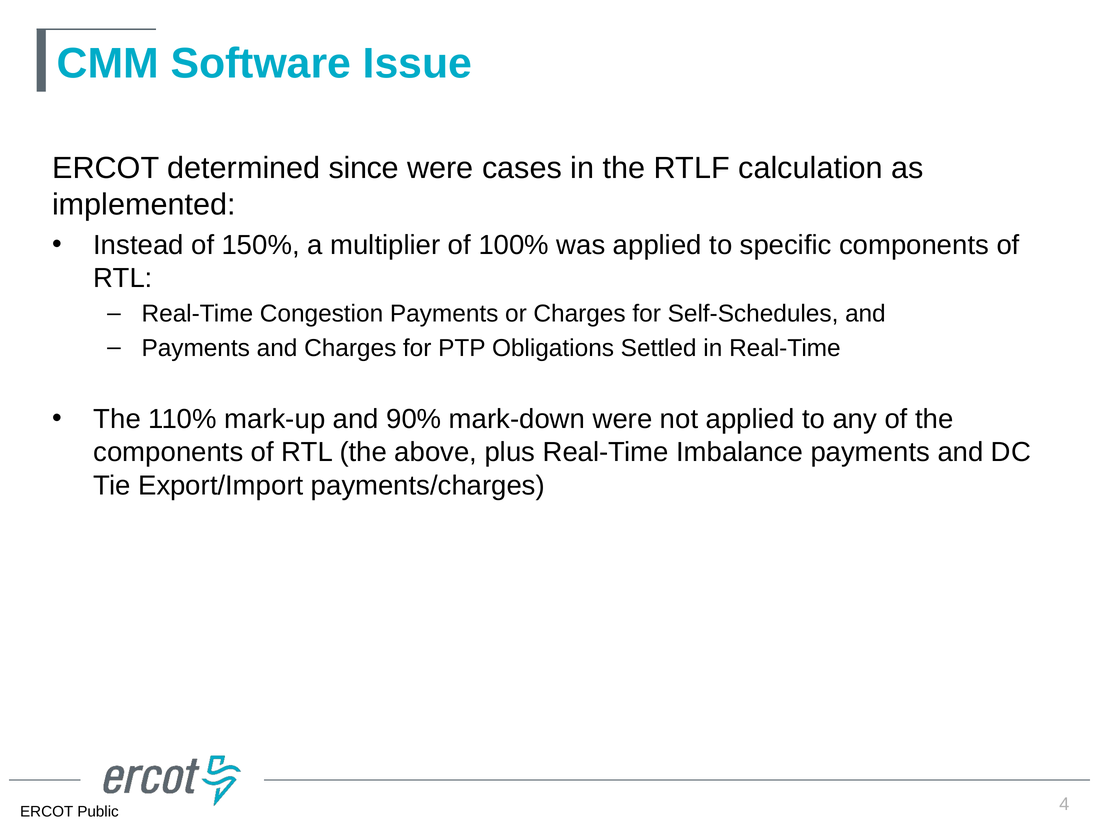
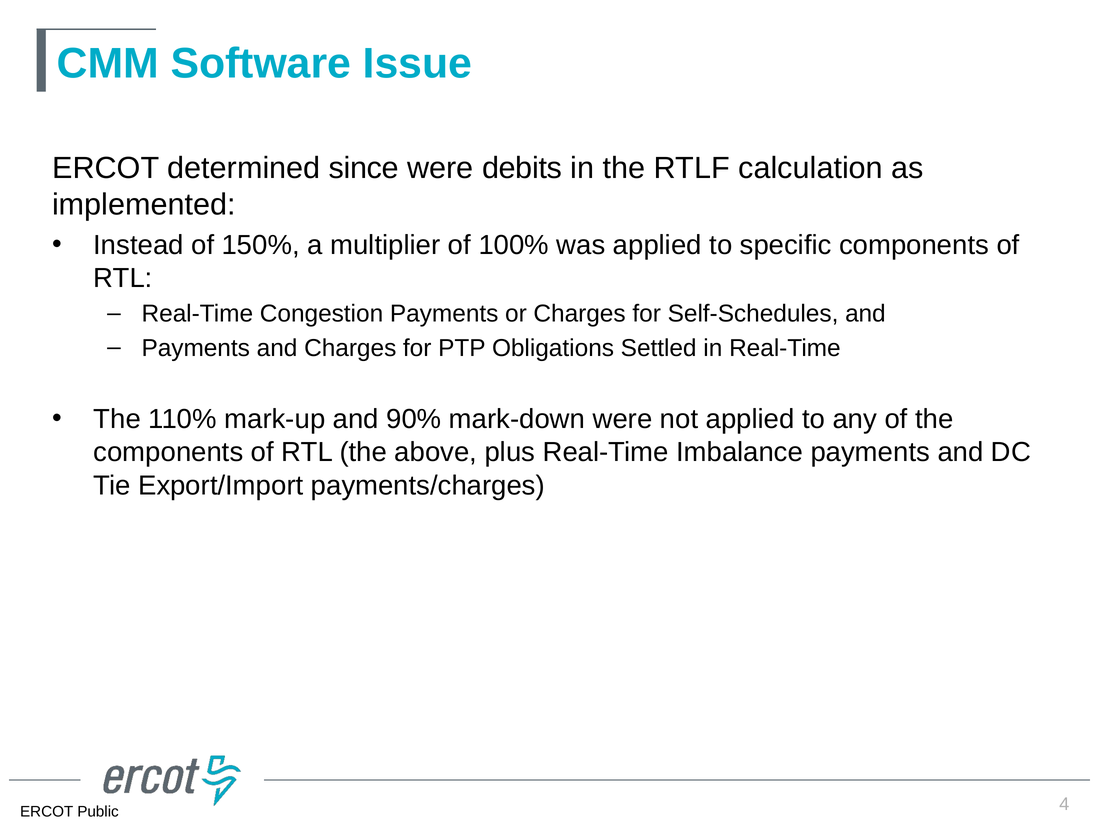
cases: cases -> debits
